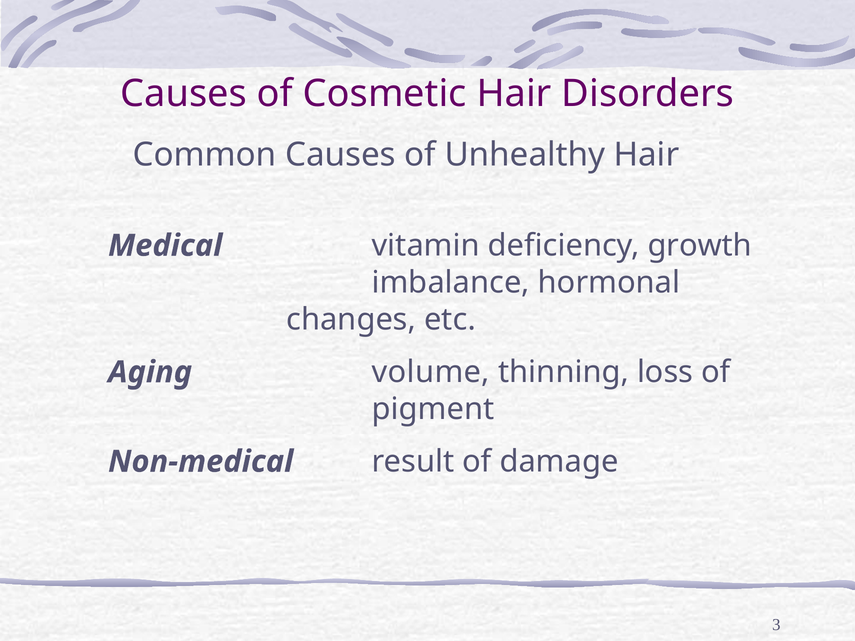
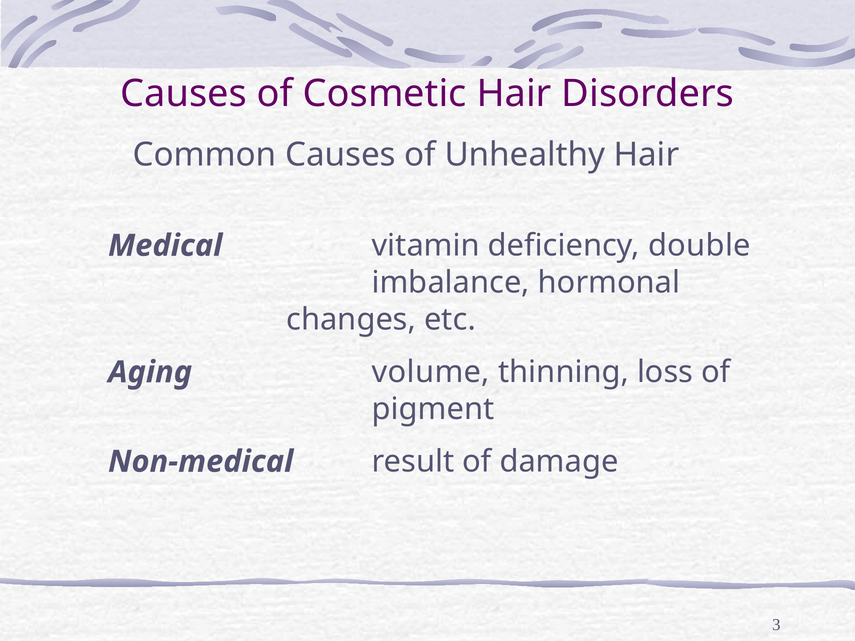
growth: growth -> double
